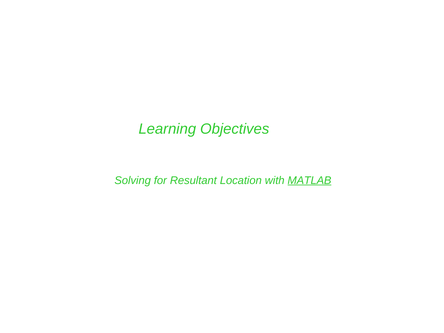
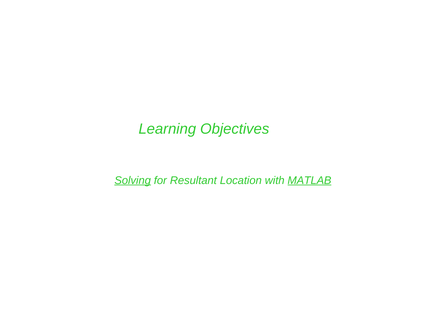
Solving underline: none -> present
